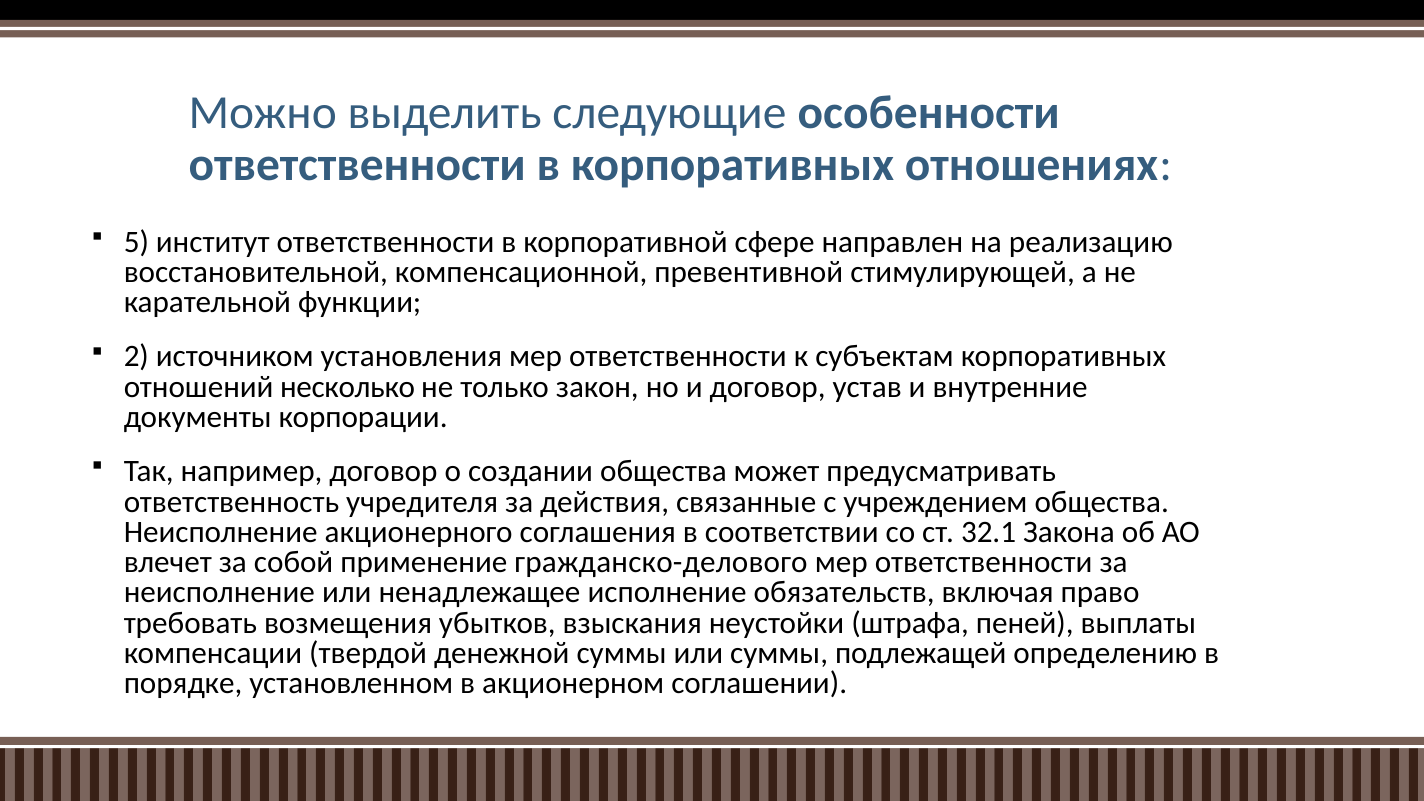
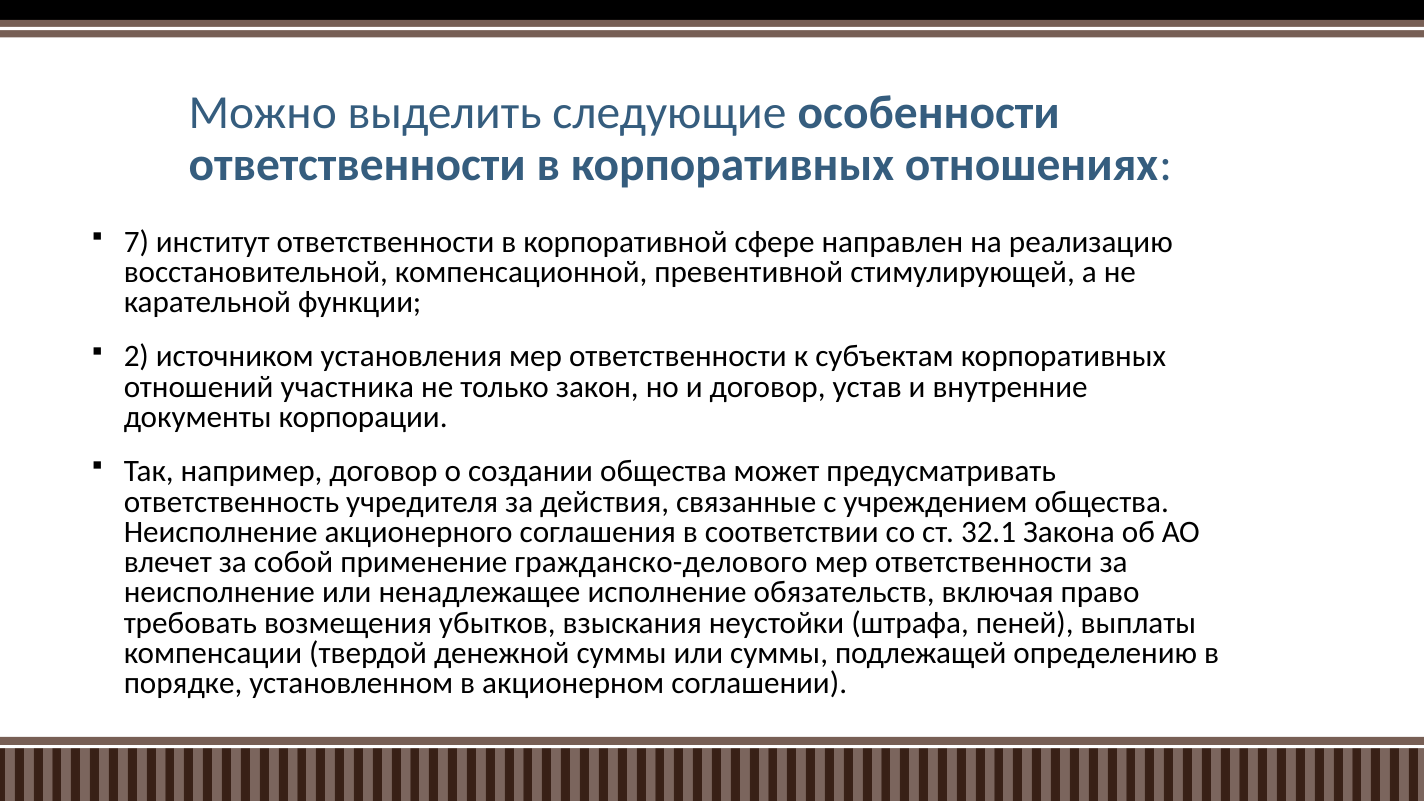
5: 5 -> 7
несколько: несколько -> участника
